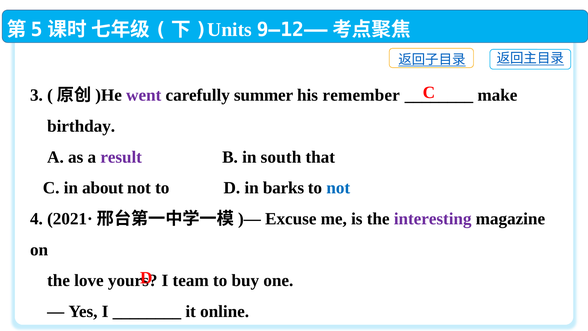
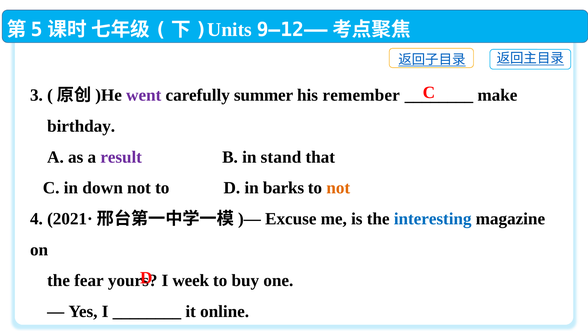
south: south -> stand
about: about -> down
not at (338, 188) colour: blue -> orange
interesting colour: purple -> blue
love: love -> fear
team: team -> week
